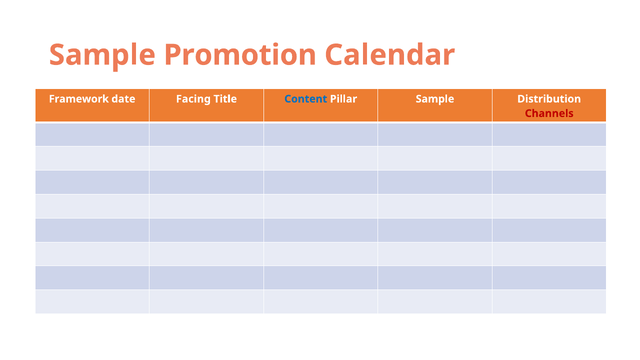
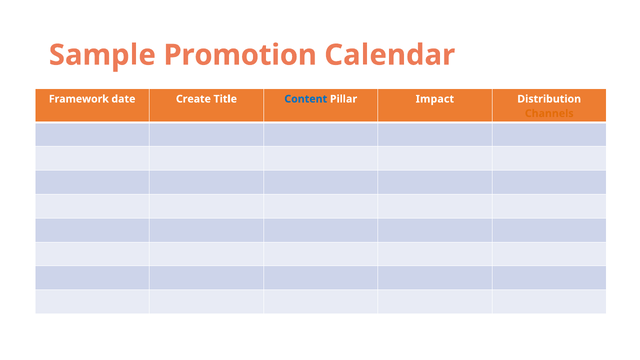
Facing: Facing -> Create
Pillar Sample: Sample -> Impact
Channels colour: red -> orange
